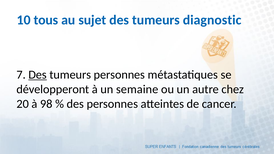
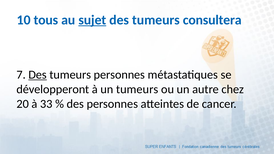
sujet underline: none -> present
diagnostic: diagnostic -> consultera
un semaine: semaine -> tumeurs
98: 98 -> 33
